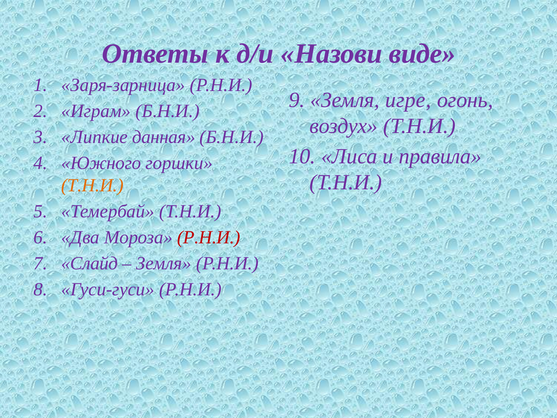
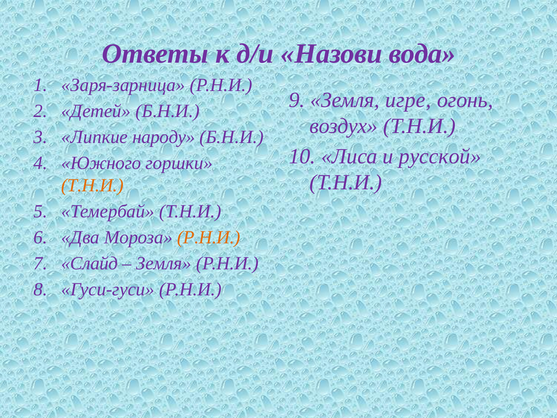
виде: виде -> вода
Играм: Играм -> Детей
данная: данная -> народу
правила: правила -> русской
Р.Н.И at (209, 237) colour: red -> orange
